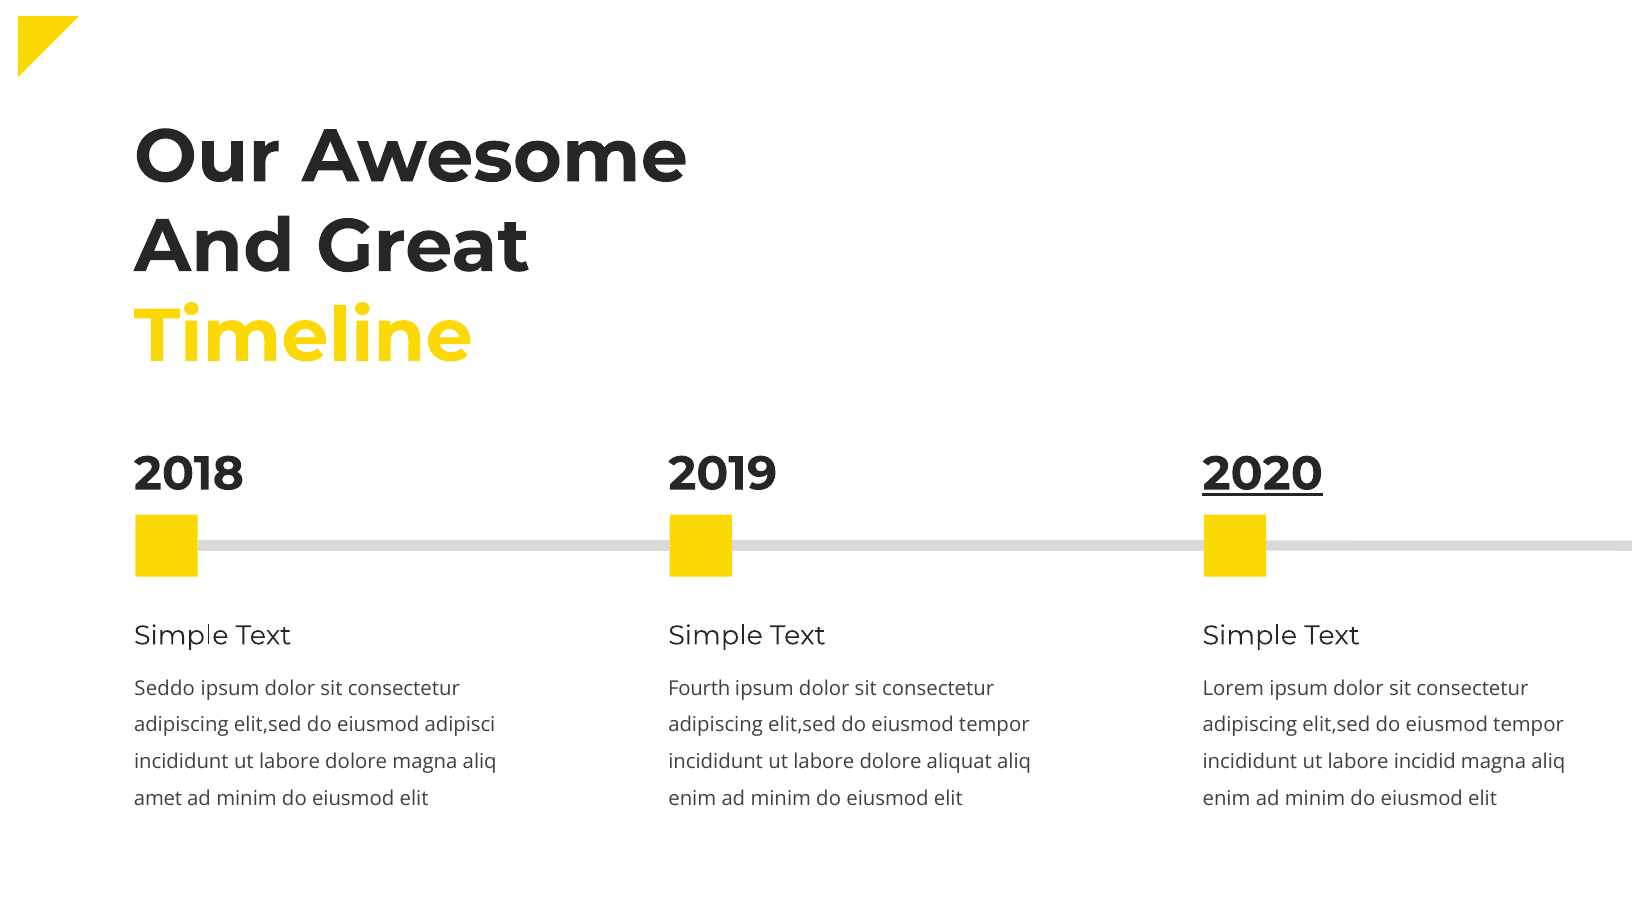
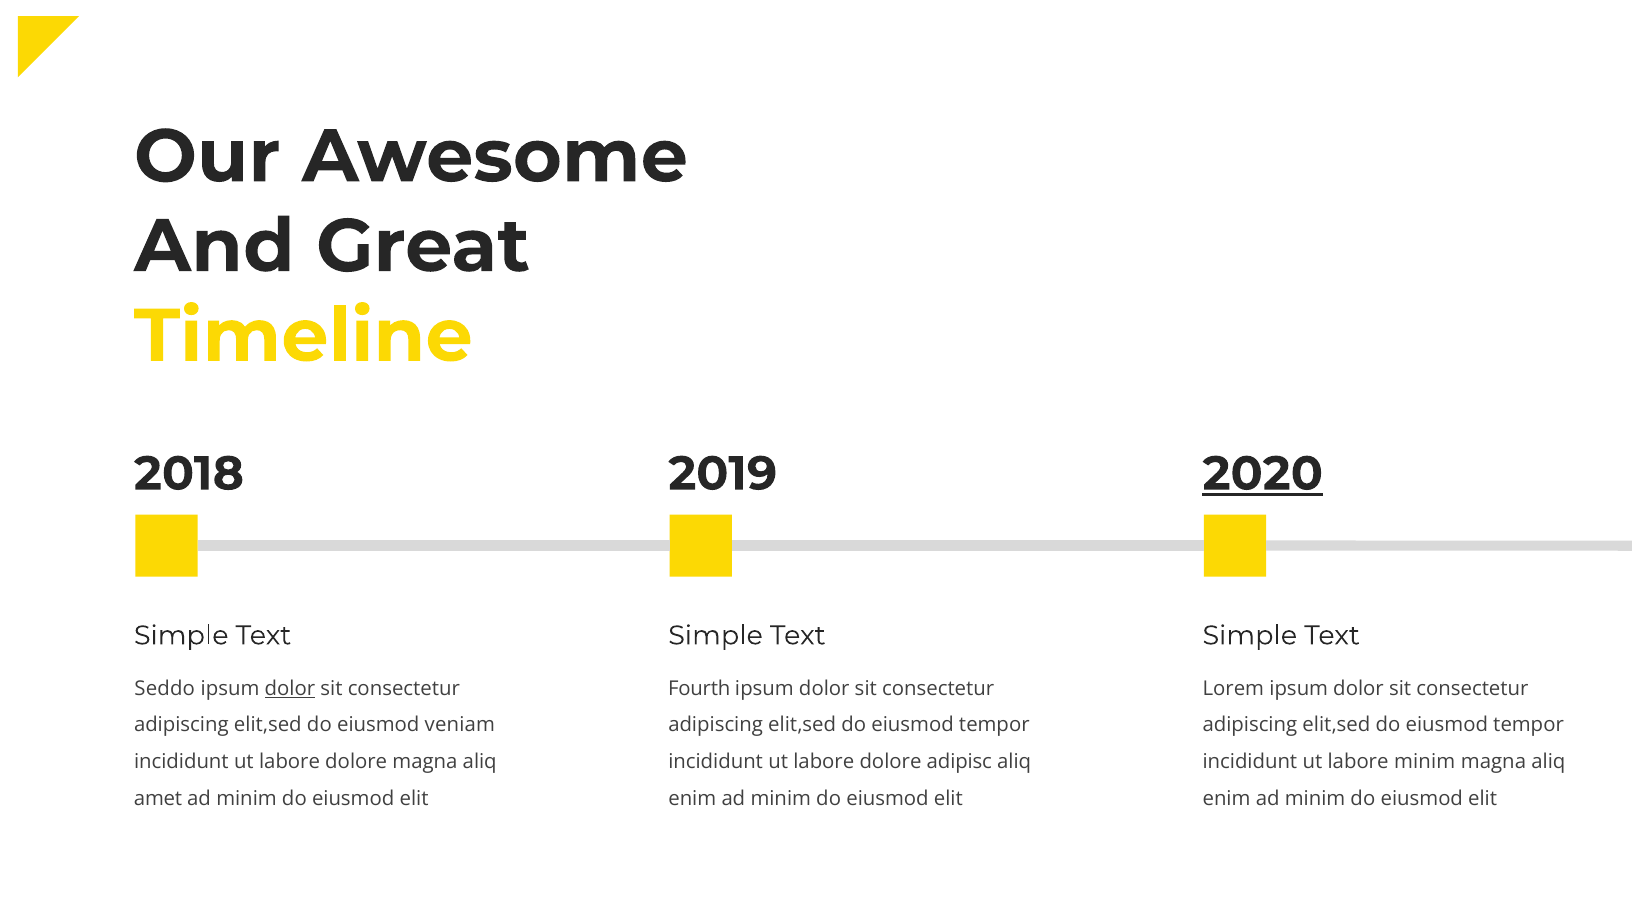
dolor at (290, 688) underline: none -> present
adipisci: adipisci -> veniam
aliquat: aliquat -> adipisc
labore incidid: incidid -> minim
